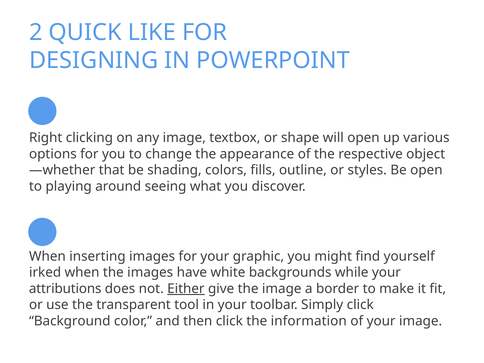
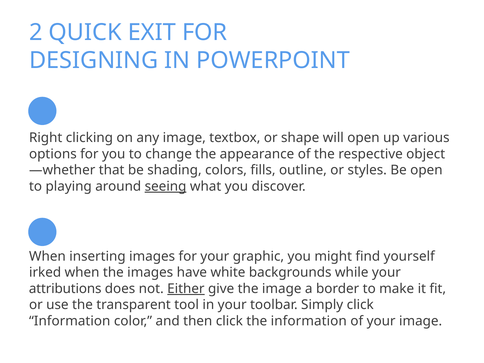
LIKE: LIKE -> EXIT
seeing underline: none -> present
Background at (70, 321): Background -> Information
